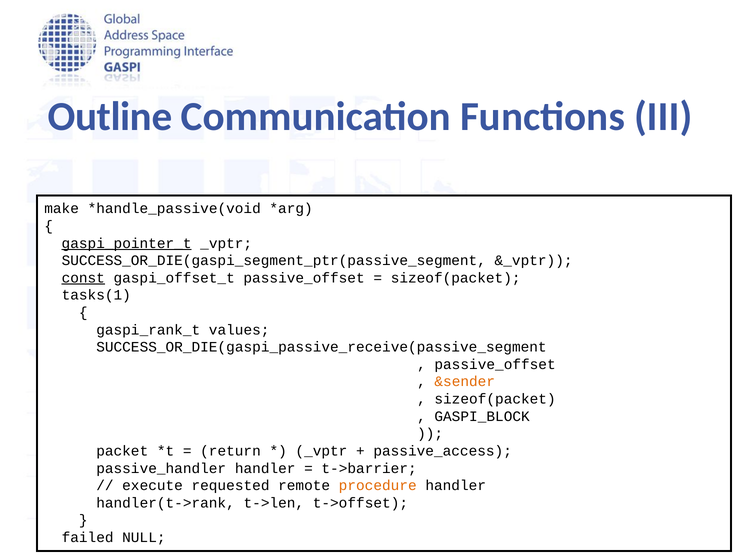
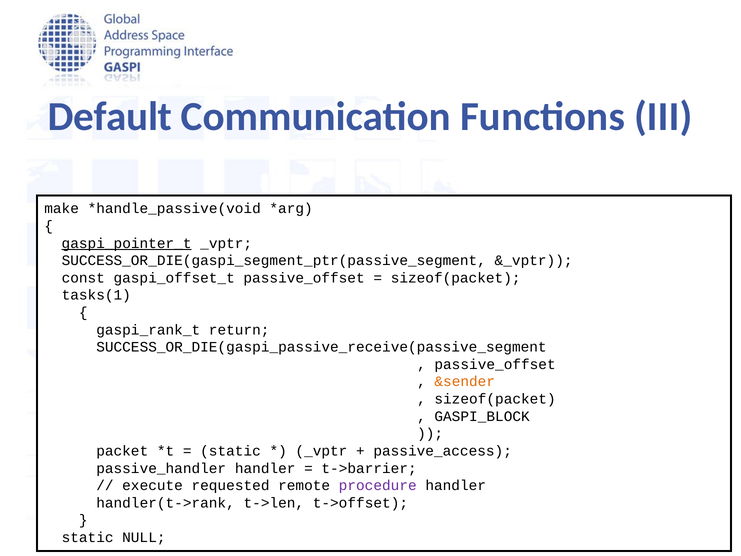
Outline: Outline -> Default
const underline: present -> none
values: values -> return
return at (231, 451): return -> static
procedure colour: orange -> purple
failed at (88, 537): failed -> static
